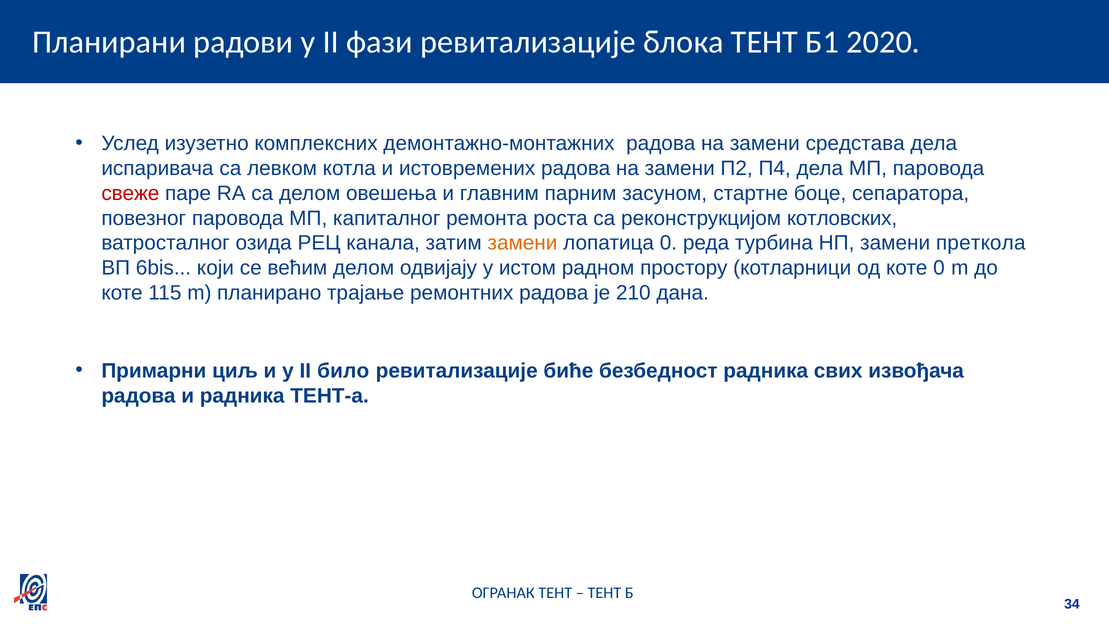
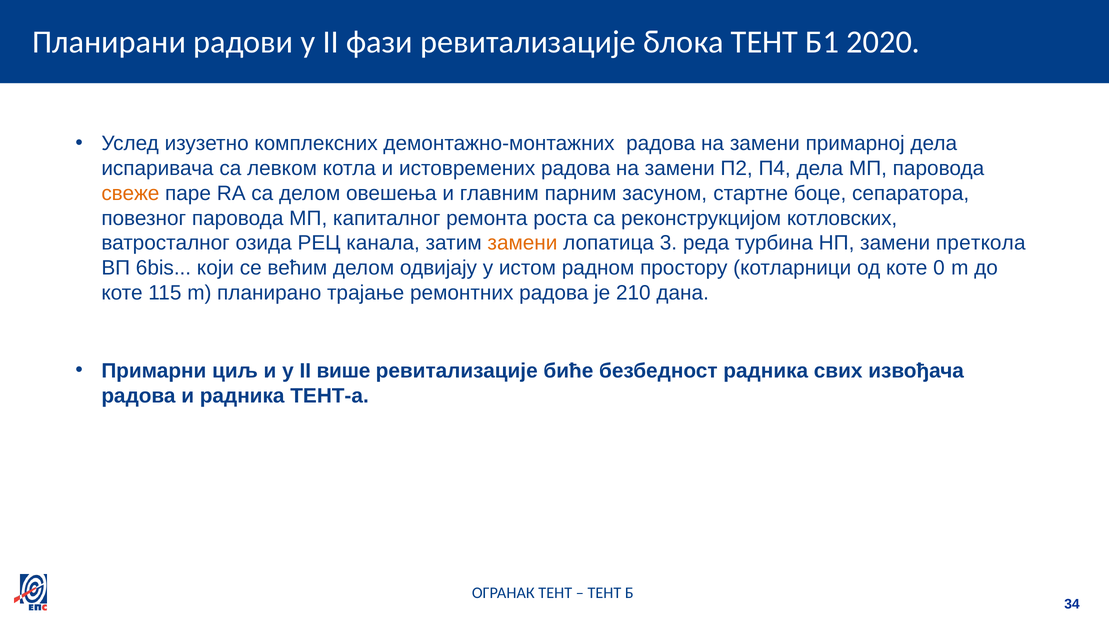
средстава: средстава -> примарној
свеже colour: red -> orange
лопатица 0: 0 -> 3
било: било -> више
